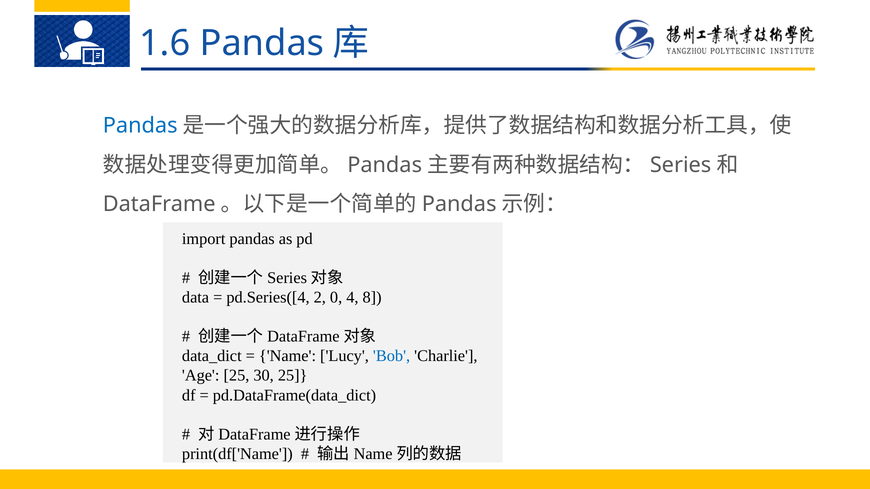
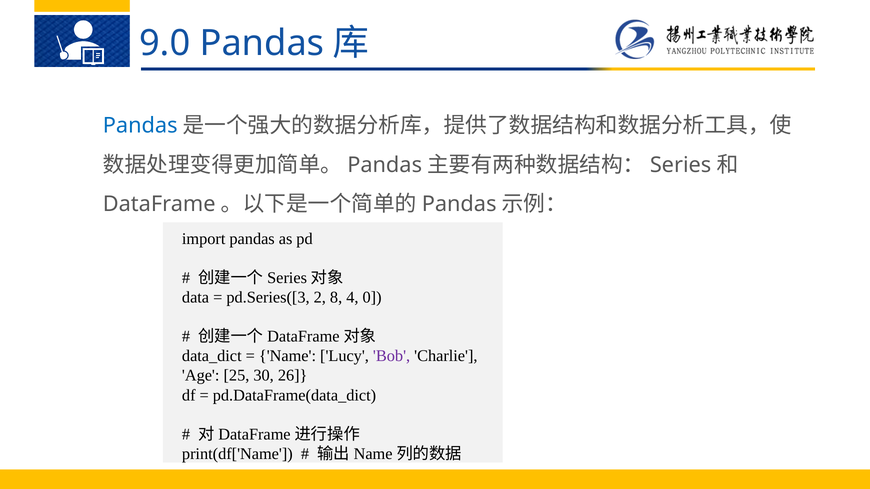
1.6: 1.6 -> 9.0
pd.Series([4: pd.Series([4 -> pd.Series([3
0: 0 -> 8
8: 8 -> 0
Bob colour: blue -> purple
30 25: 25 -> 26
